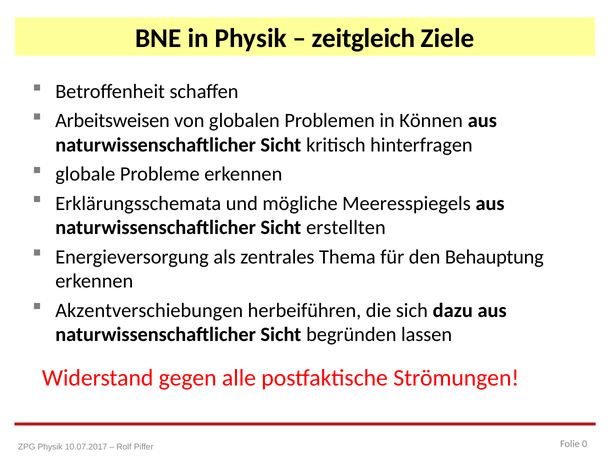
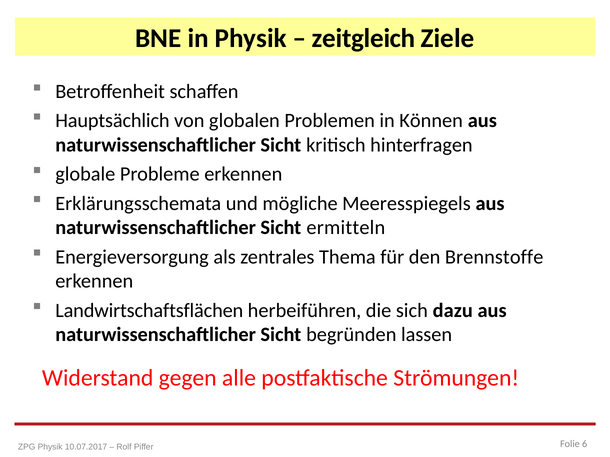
Arbeitsweisen: Arbeitsweisen -> Hauptsächlich
erstellten: erstellten -> ermitteln
Behauptung: Behauptung -> Brennstoffe
Akzentverschiebungen: Akzentverschiebungen -> Landwirtschaftsflächen
0: 0 -> 6
